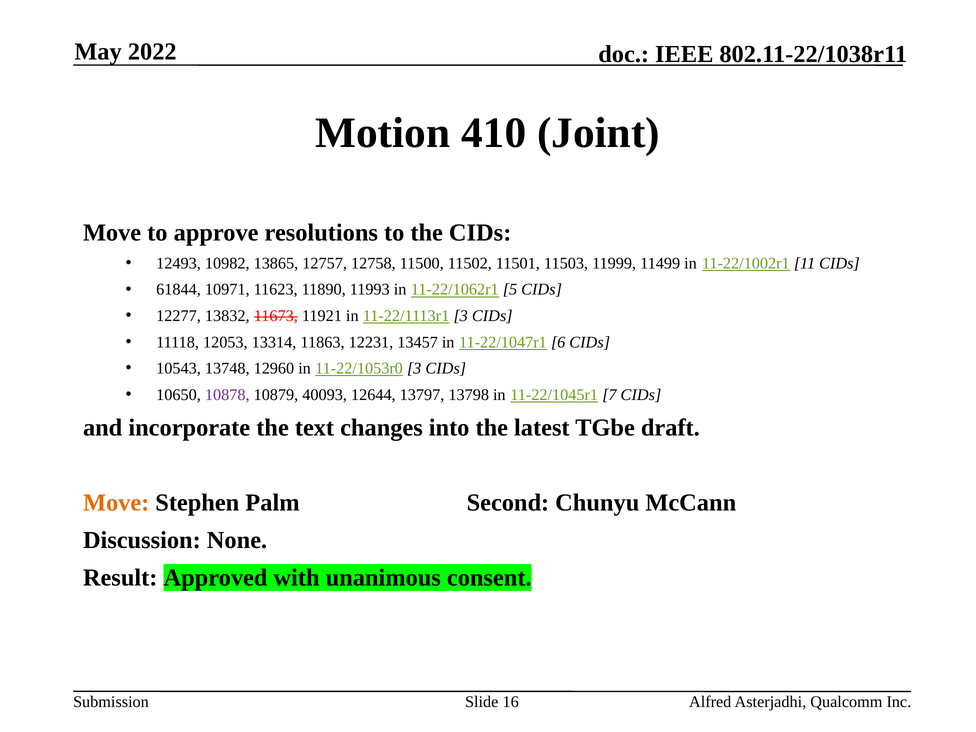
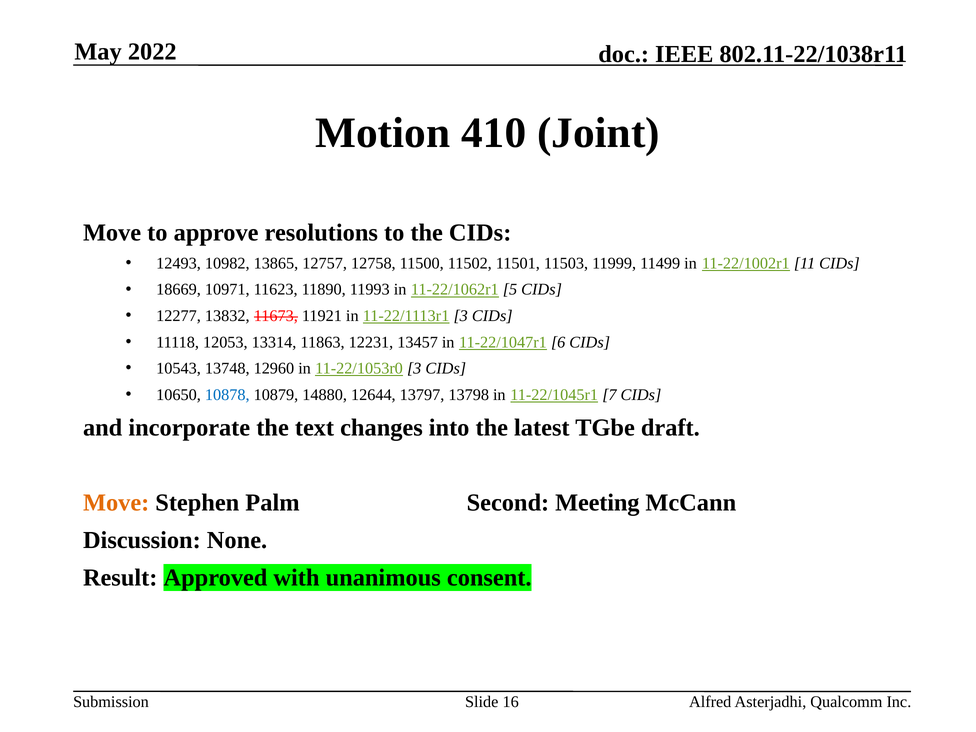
61844: 61844 -> 18669
10878 colour: purple -> blue
40093: 40093 -> 14880
Chunyu: Chunyu -> Meeting
